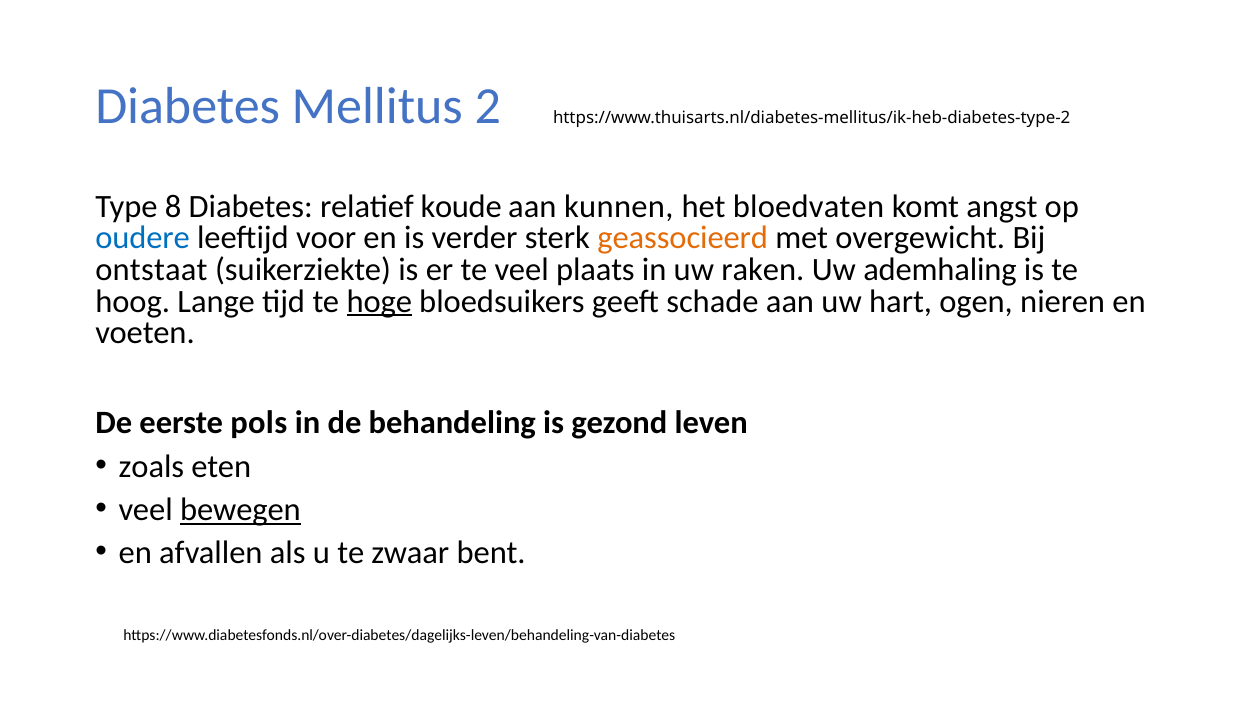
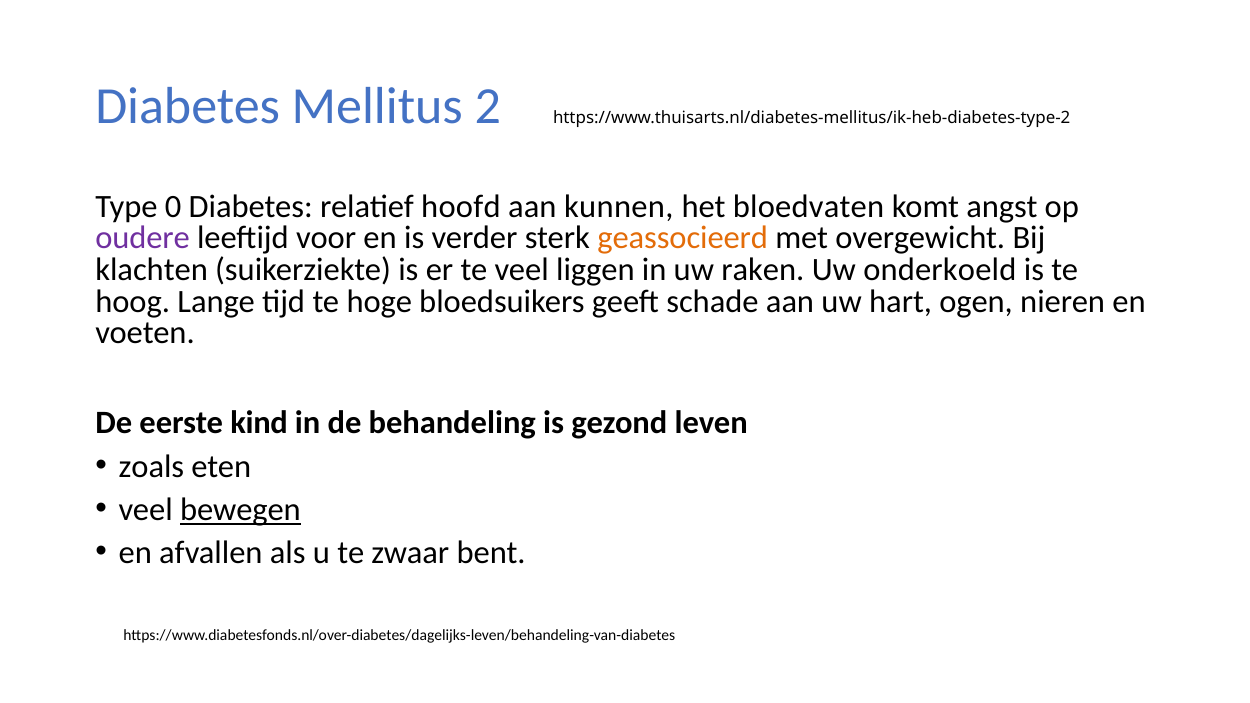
8: 8 -> 0
koude: koude -> hoofd
oudere colour: blue -> purple
ontstaat: ontstaat -> klachten
plaats: plaats -> liggen
ademhaling: ademhaling -> onderkoeld
hoge underline: present -> none
pols: pols -> kind
